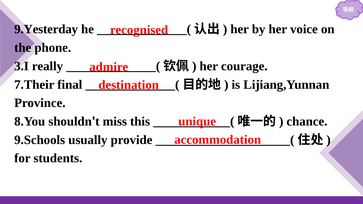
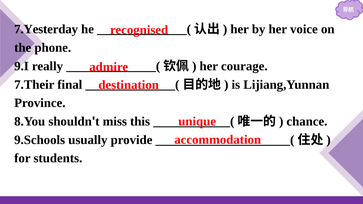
9.Yesterday: 9.Yesterday -> 7.Yesterday
3.I: 3.I -> 9.I
